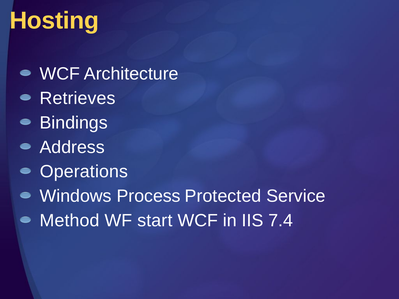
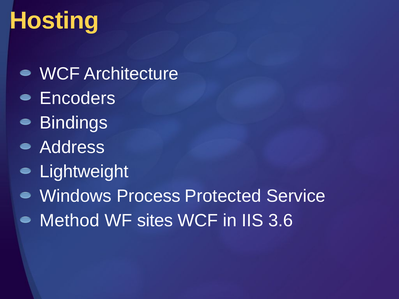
Retrieves: Retrieves -> Encoders
Operations: Operations -> Lightweight
start: start -> sites
7.4: 7.4 -> 3.6
